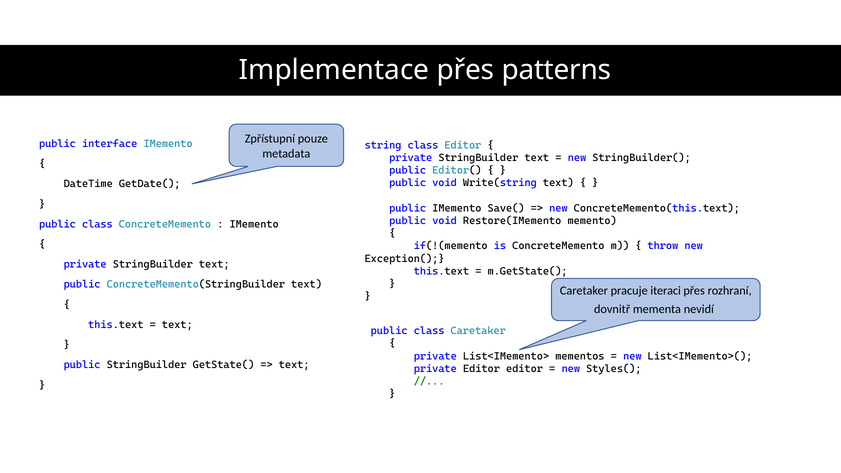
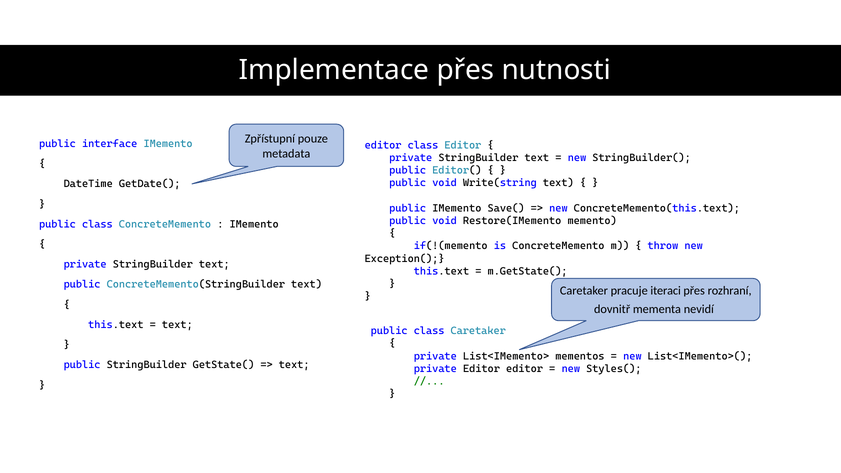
patterns: patterns -> nutnosti
string at (383, 145): string -> editor
